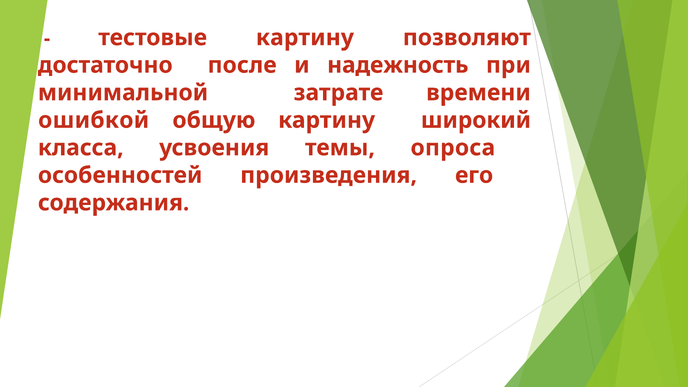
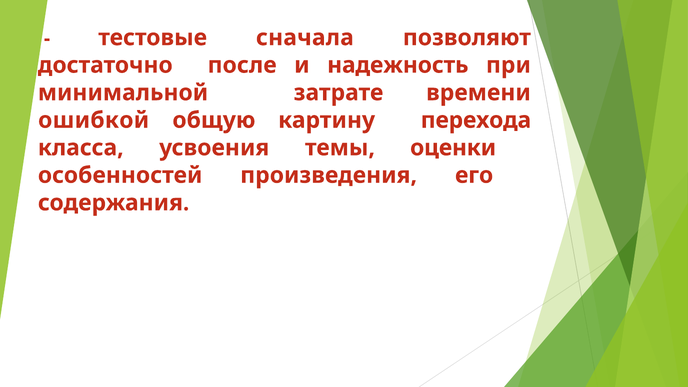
тестовые картину: картину -> сначала
широкий: широкий -> перехода
опроса: опроса -> оценки
